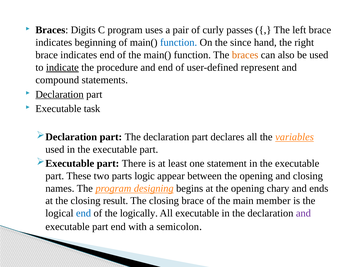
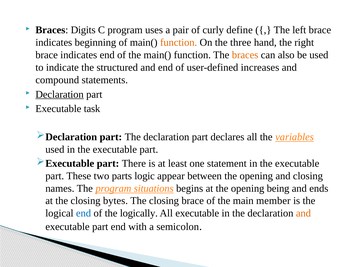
passes: passes -> define
function at (179, 42) colour: blue -> orange
since: since -> three
indicate underline: present -> none
procedure: procedure -> structured
represent: represent -> increases
designing: designing -> situations
chary: chary -> being
result: result -> bytes
and at (303, 213) colour: purple -> orange
